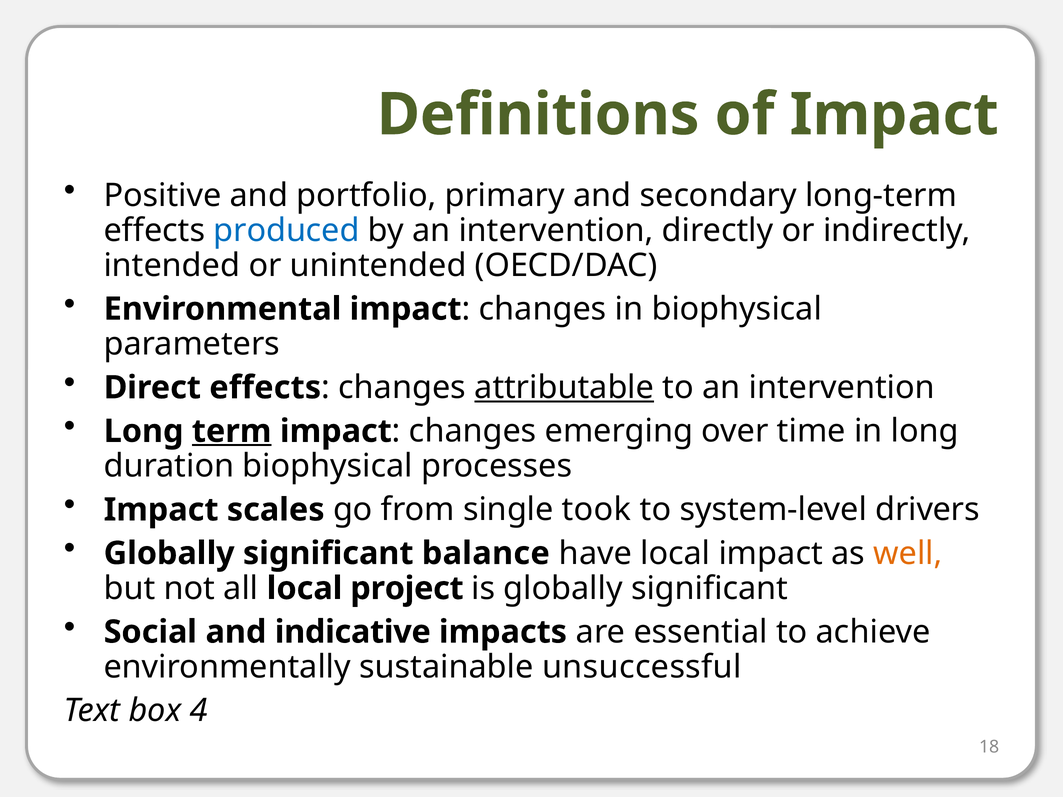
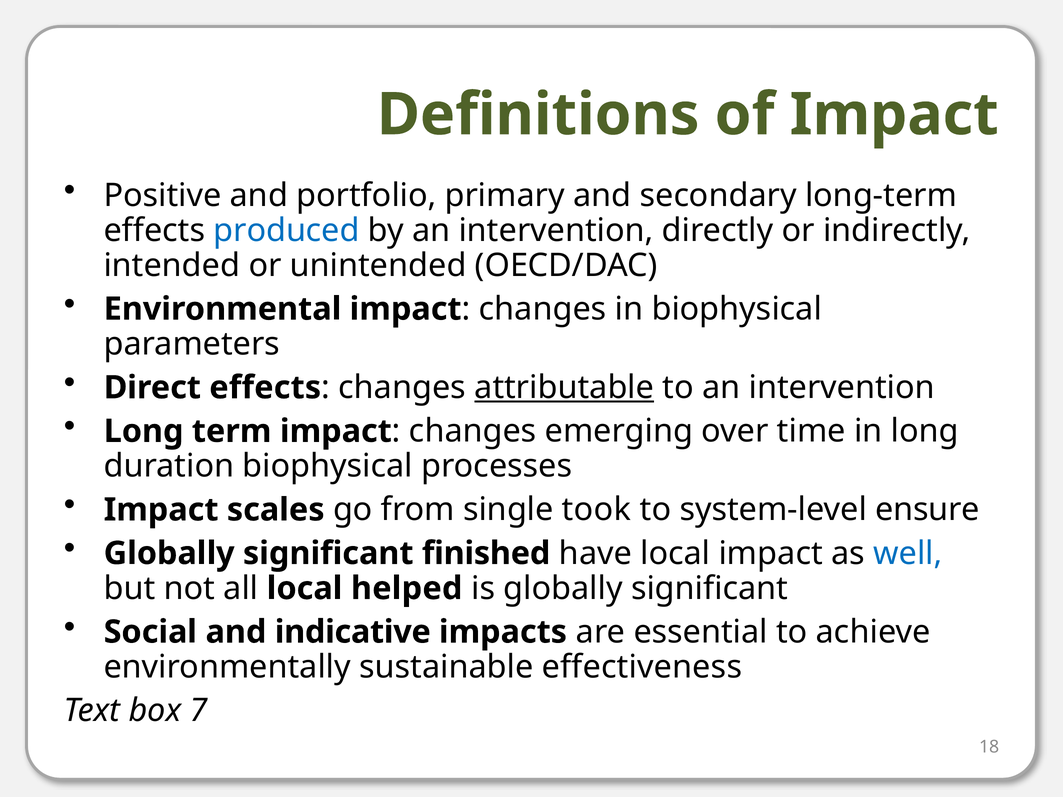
term underline: present -> none
drivers: drivers -> ensure
balance: balance -> finished
well colour: orange -> blue
project: project -> helped
unsuccessful: unsuccessful -> effectiveness
4: 4 -> 7
